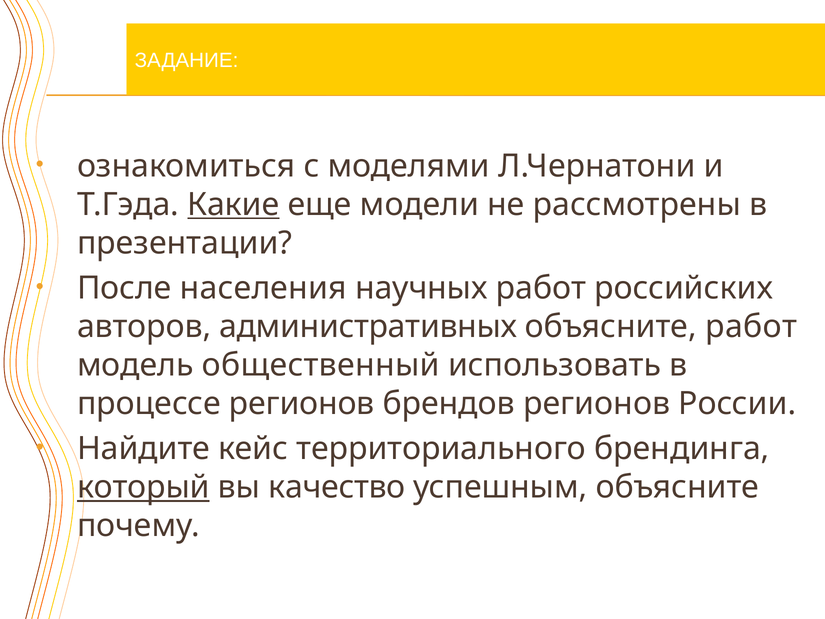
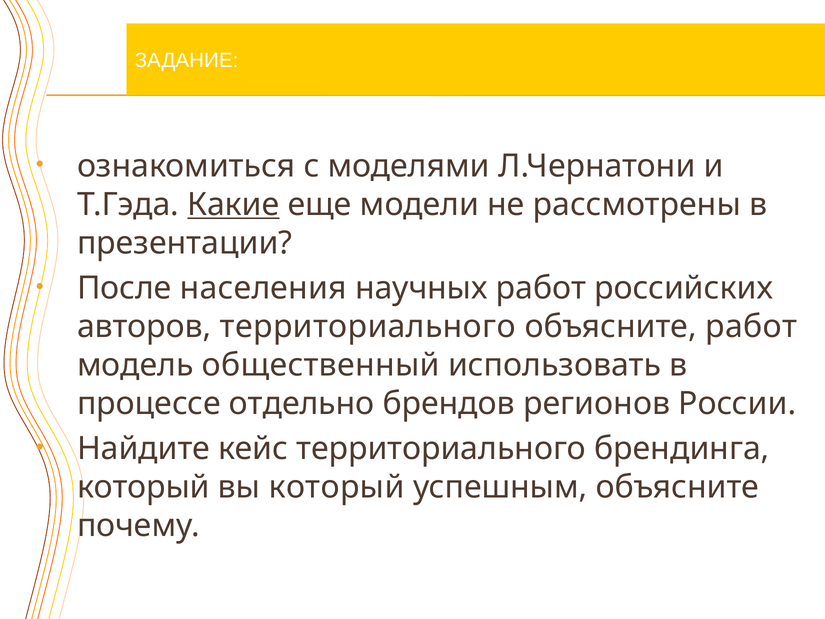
авторов административных: административных -> территориального
процессе регионов: регионов -> отдельно
который at (143, 487) underline: present -> none
вы качество: качество -> который
